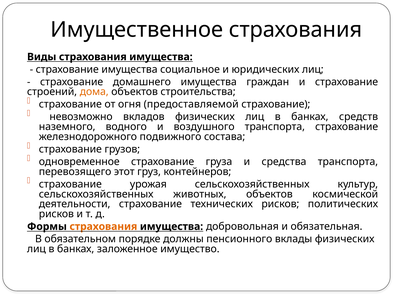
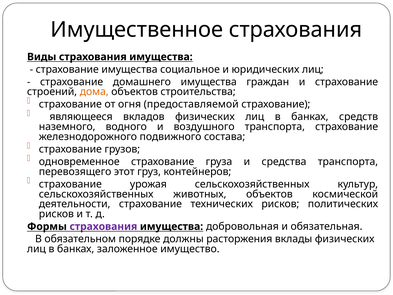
невозможно: невозможно -> являющееся
страхования at (103, 226) colour: orange -> purple
пенсионного: пенсионного -> расторжения
